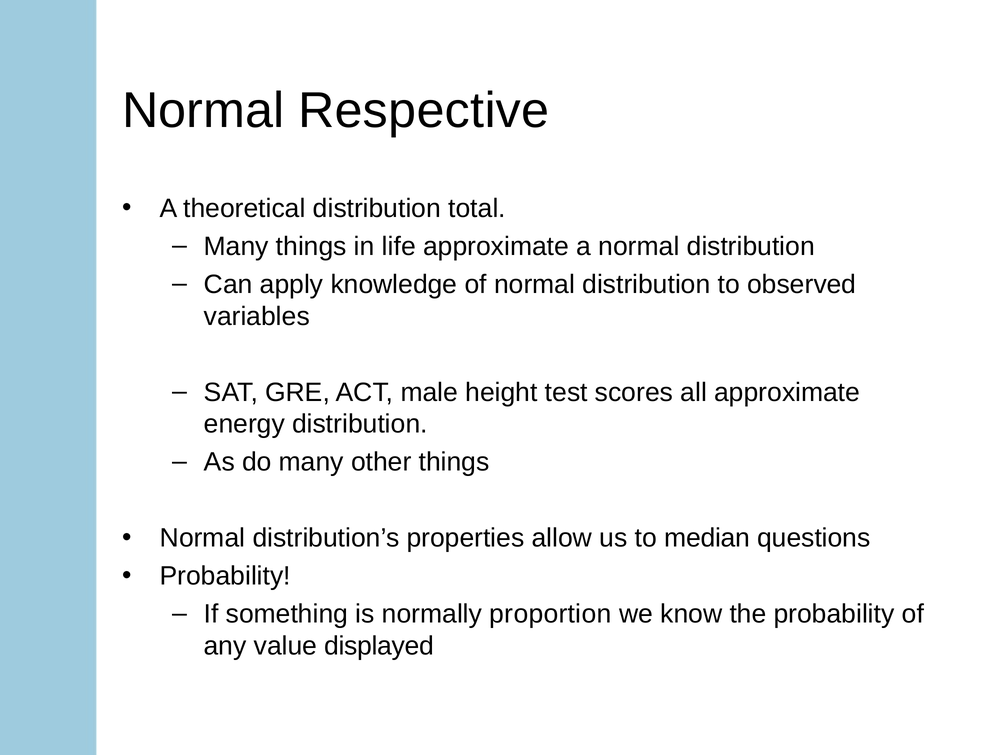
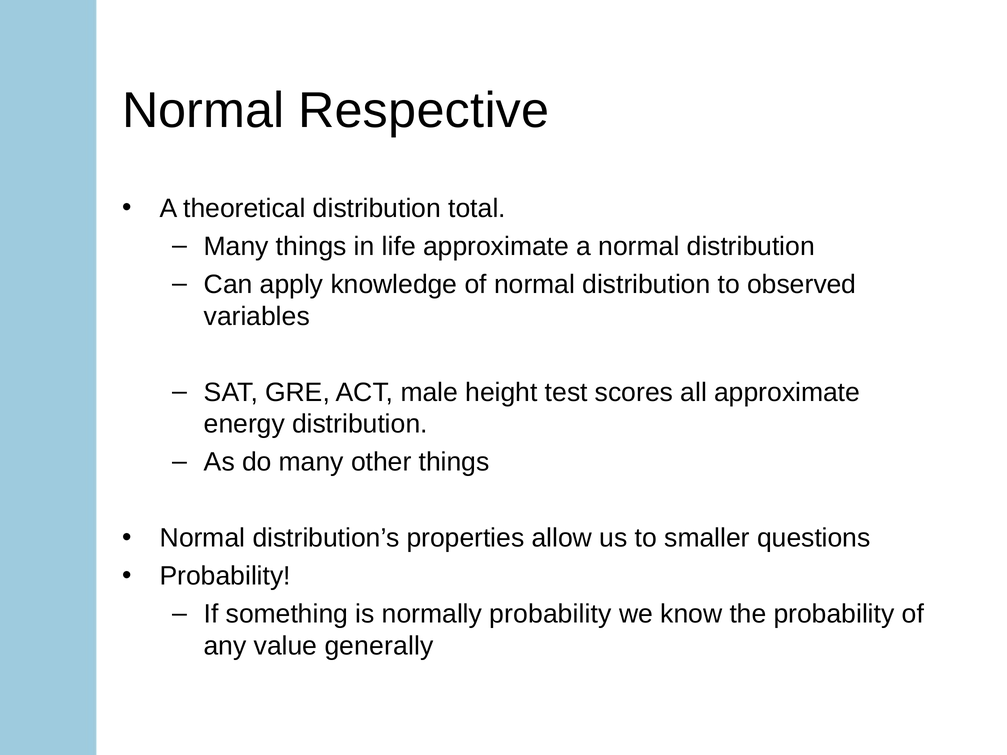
median: median -> smaller
normally proportion: proportion -> probability
displayed: displayed -> generally
